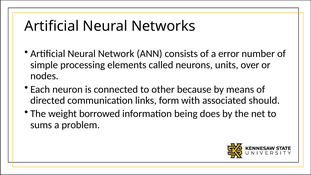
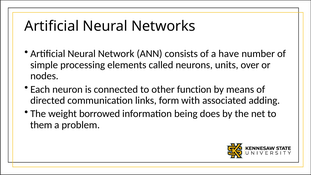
error: error -> have
because: because -> function
should: should -> adding
sums: sums -> them
